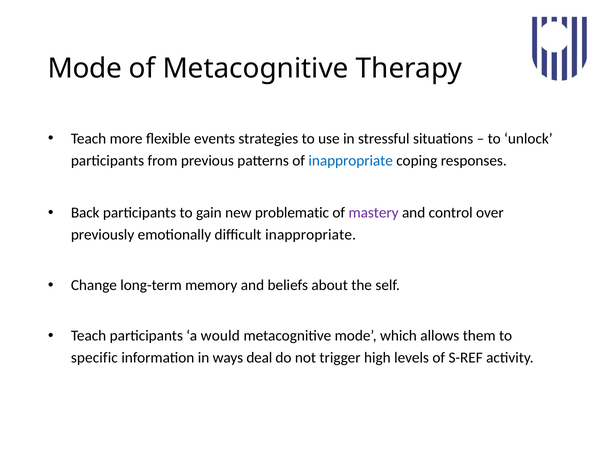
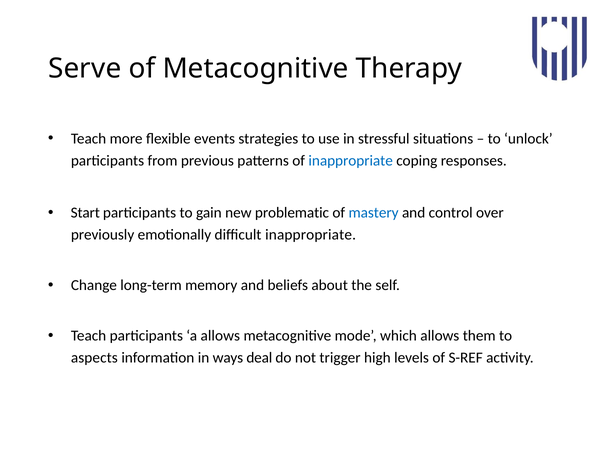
Mode at (85, 68): Mode -> Serve
Back: Back -> Start
mastery colour: purple -> blue
a would: would -> allows
specific: specific -> aspects
